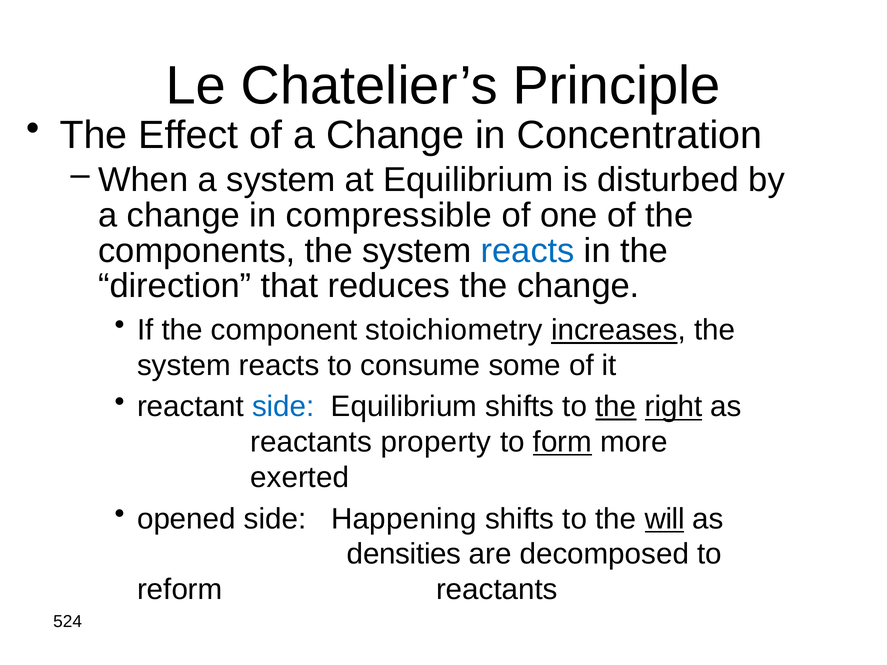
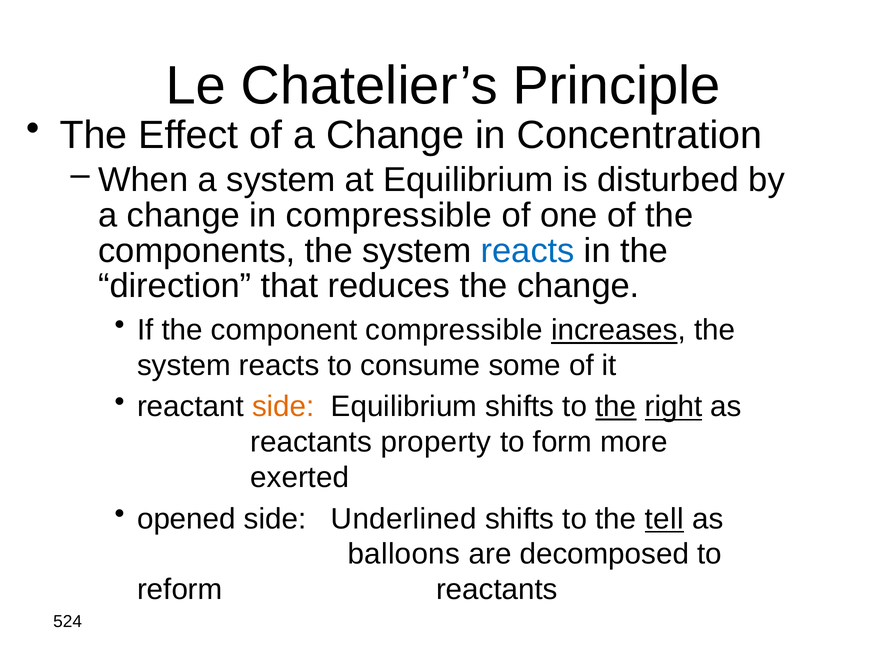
component stoichiometry: stoichiometry -> compressible
side at (283, 407) colour: blue -> orange
form underline: present -> none
Happening: Happening -> Underlined
will: will -> tell
densities: densities -> balloons
